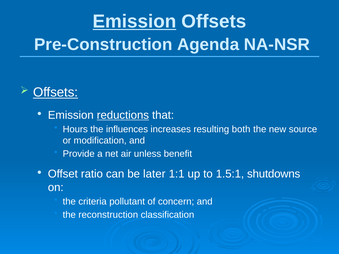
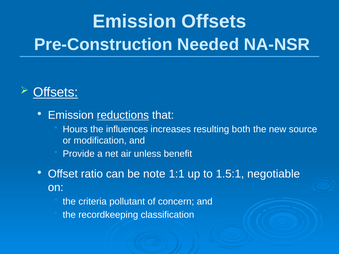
Emission at (134, 21) underline: present -> none
Agenda: Agenda -> Needed
later: later -> note
shutdowns: shutdowns -> negotiable
reconstruction: reconstruction -> recordkeeping
